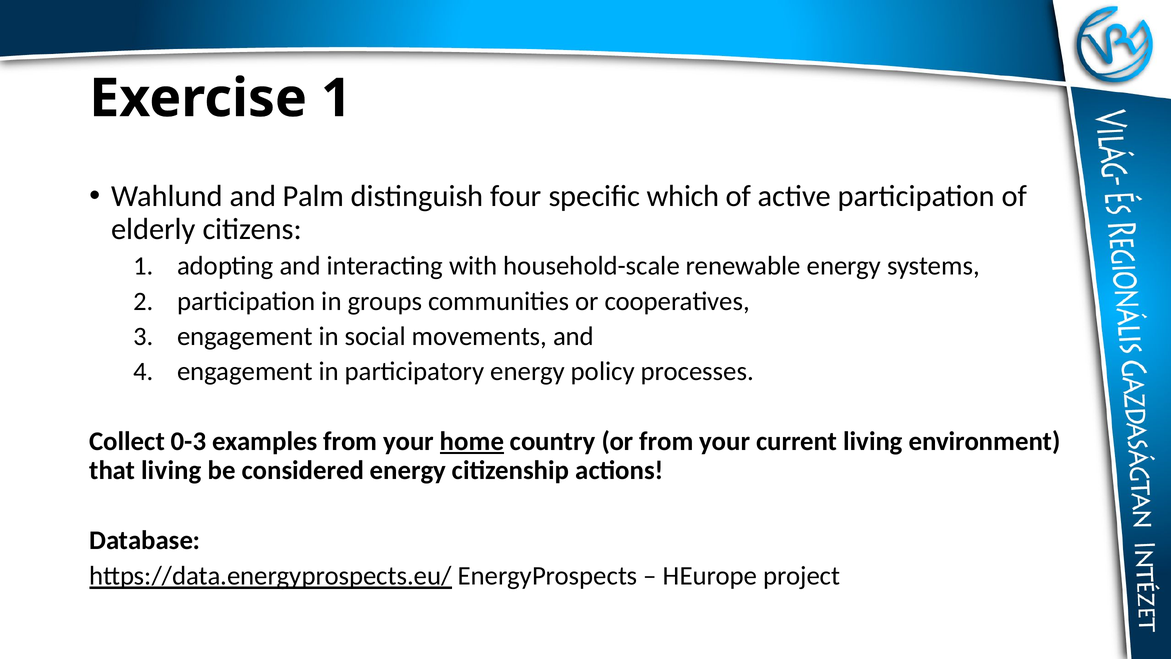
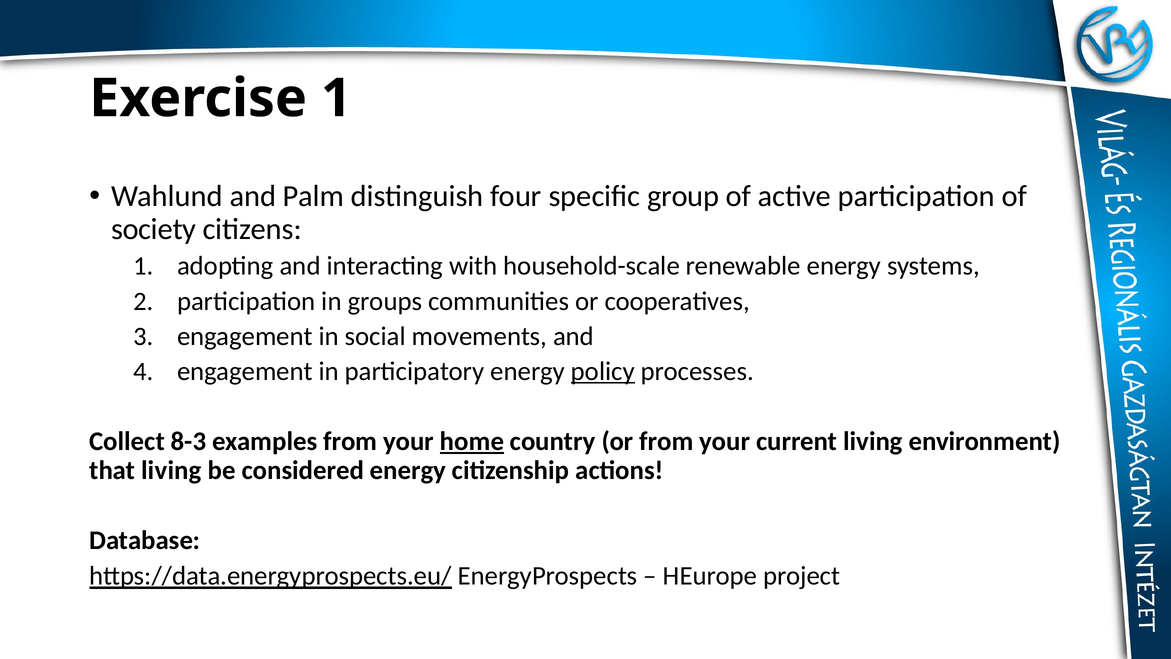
which: which -> group
elderly: elderly -> society
policy underline: none -> present
0-3: 0-3 -> 8-3
